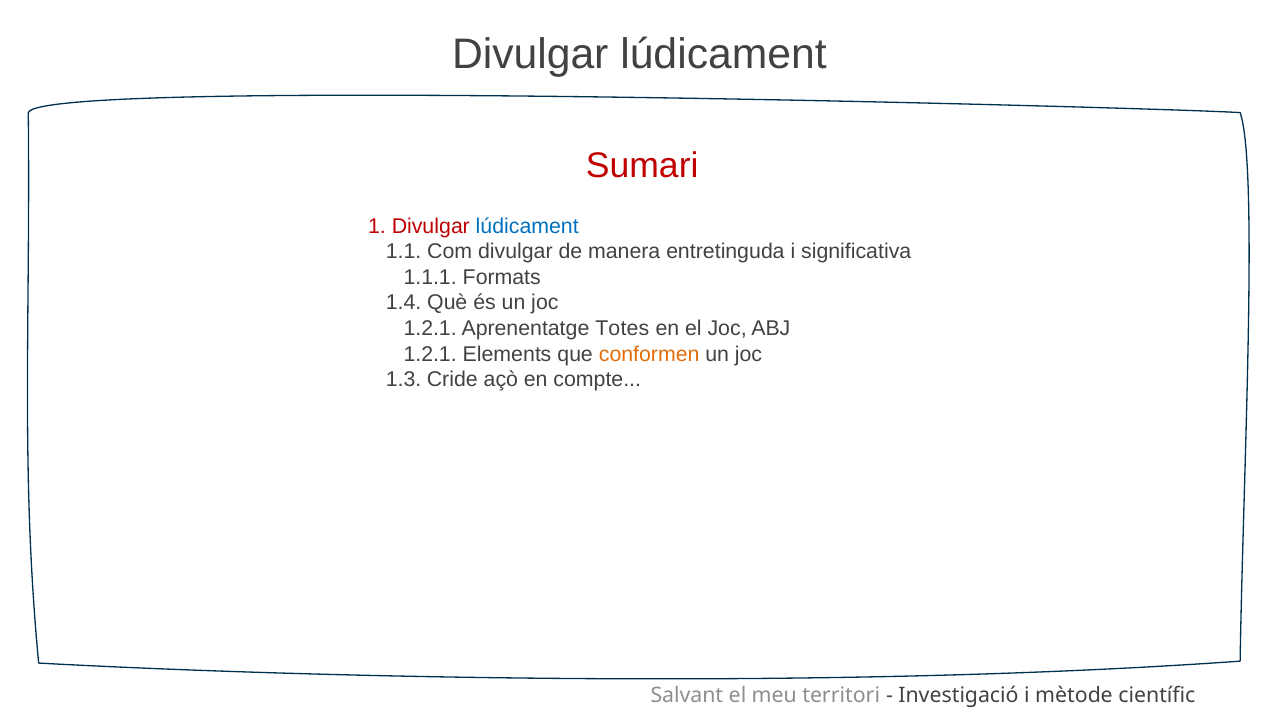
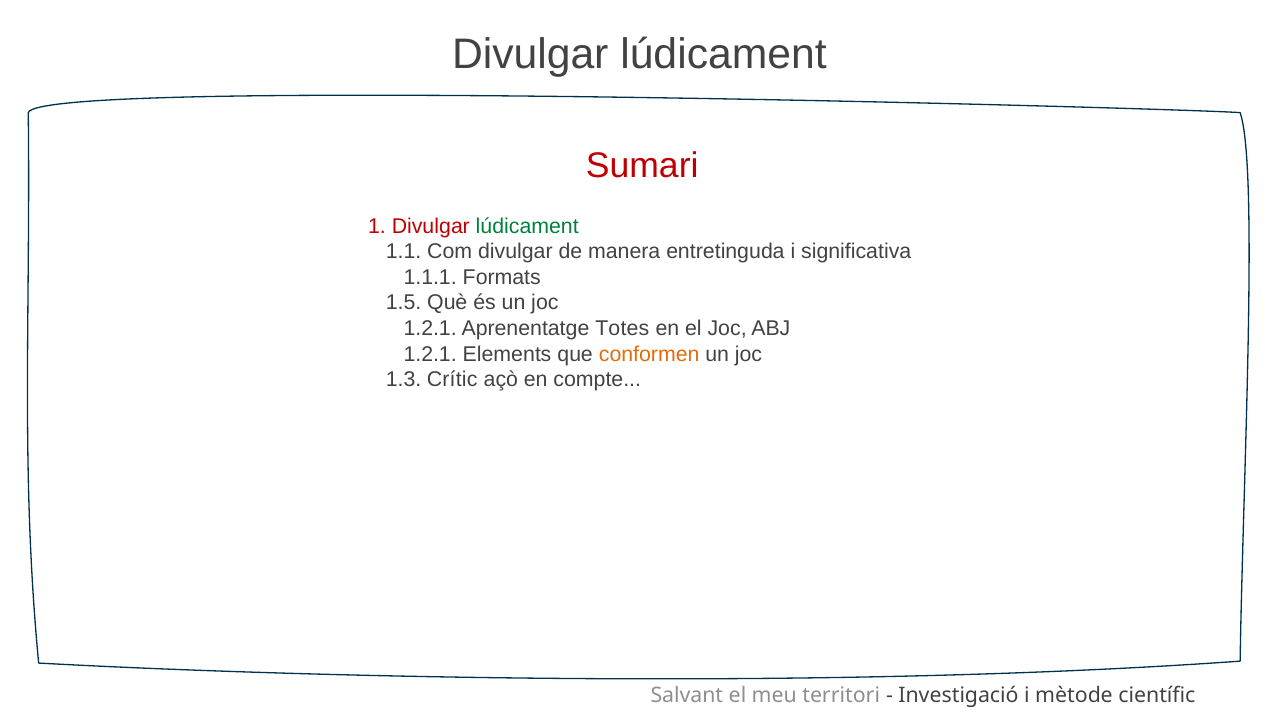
lúdicament at (527, 226) colour: blue -> green
1.4: 1.4 -> 1.5
Cride: Cride -> Crític
